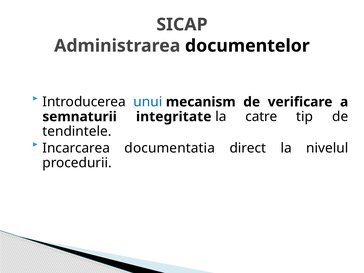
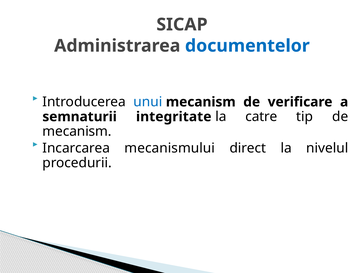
documentelor colour: black -> blue
tendintele at (77, 131): tendintele -> mecanism
documentatia: documentatia -> mecanismului
